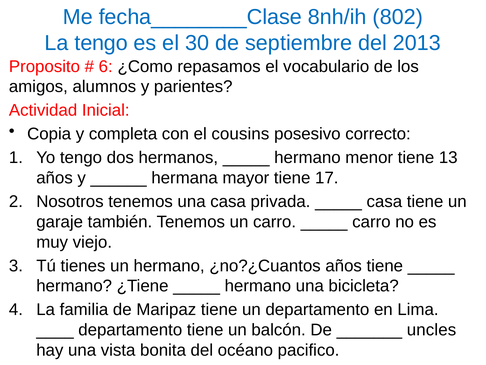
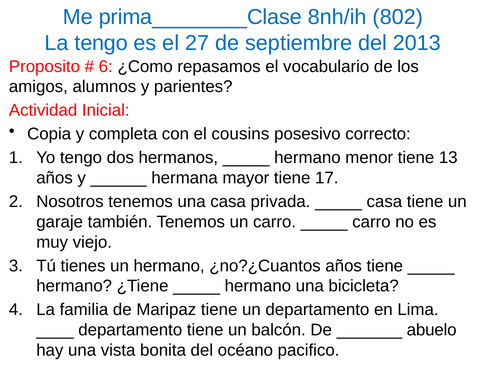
fecha________Clase: fecha________Clase -> prima________Clase
30: 30 -> 27
uncles: uncles -> abuelo
